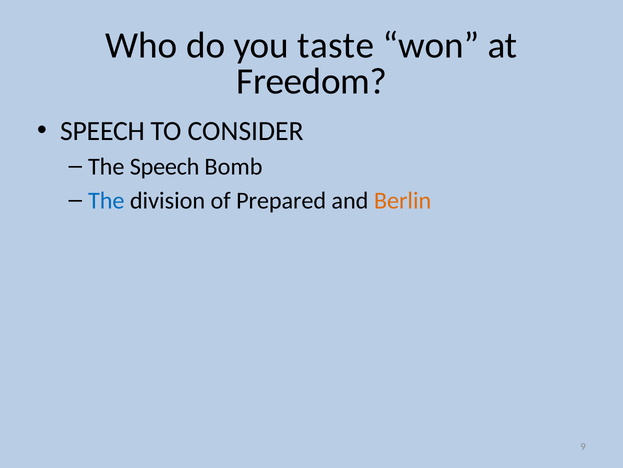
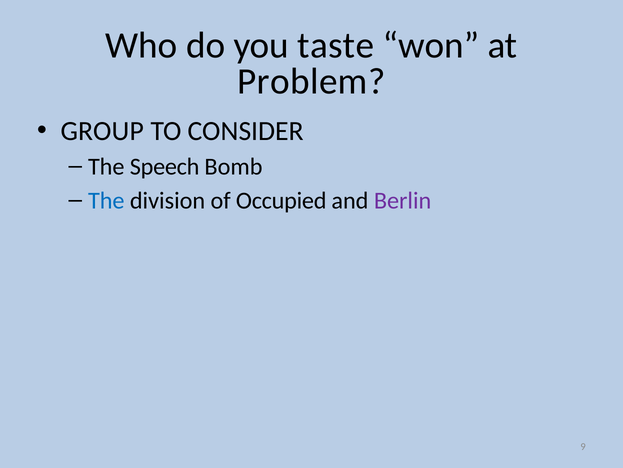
Freedom: Freedom -> Problem
SPEECH at (103, 131): SPEECH -> GROUP
Prepared: Prepared -> Occupied
Berlin colour: orange -> purple
